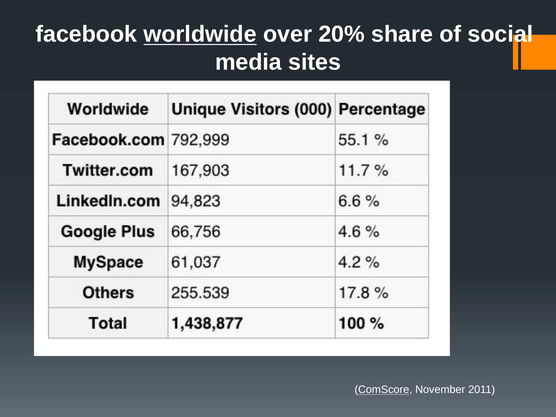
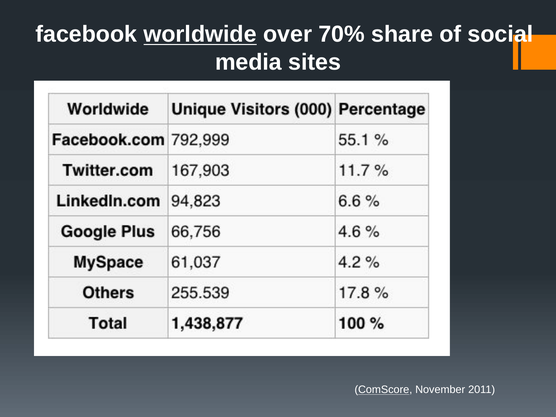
20%: 20% -> 70%
